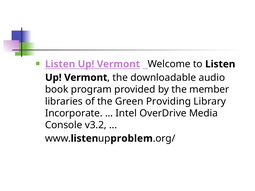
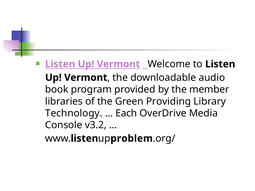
Incorporate: Incorporate -> Technology
Intel: Intel -> Each
